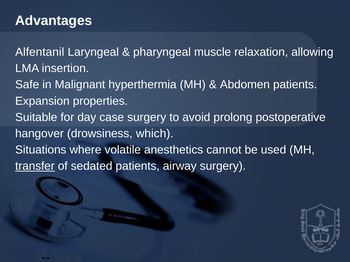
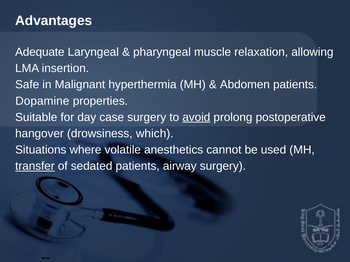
Alfentanil: Alfentanil -> Adequate
Expansion: Expansion -> Dopamine
avoid underline: none -> present
